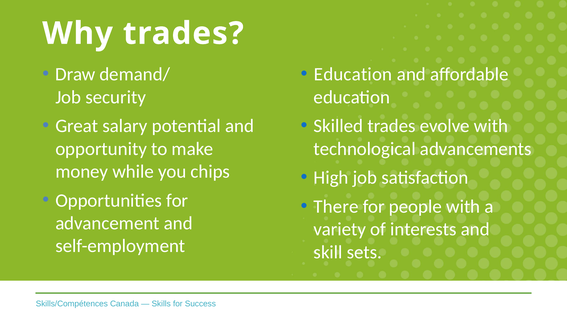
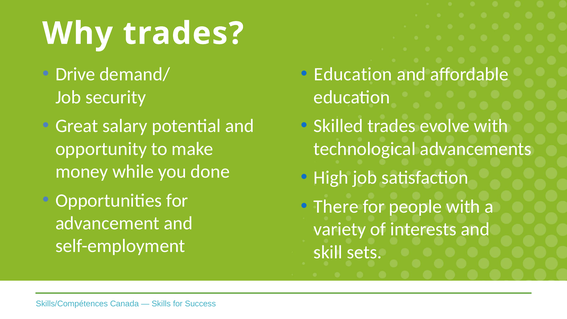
Draw: Draw -> Drive
chips: chips -> done
